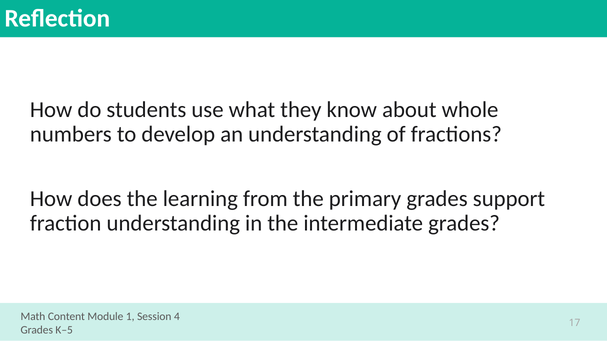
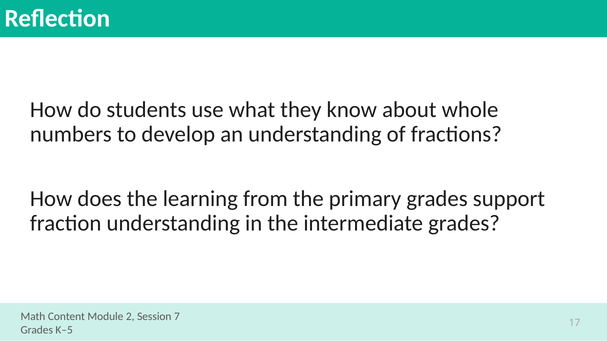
1: 1 -> 2
4: 4 -> 7
